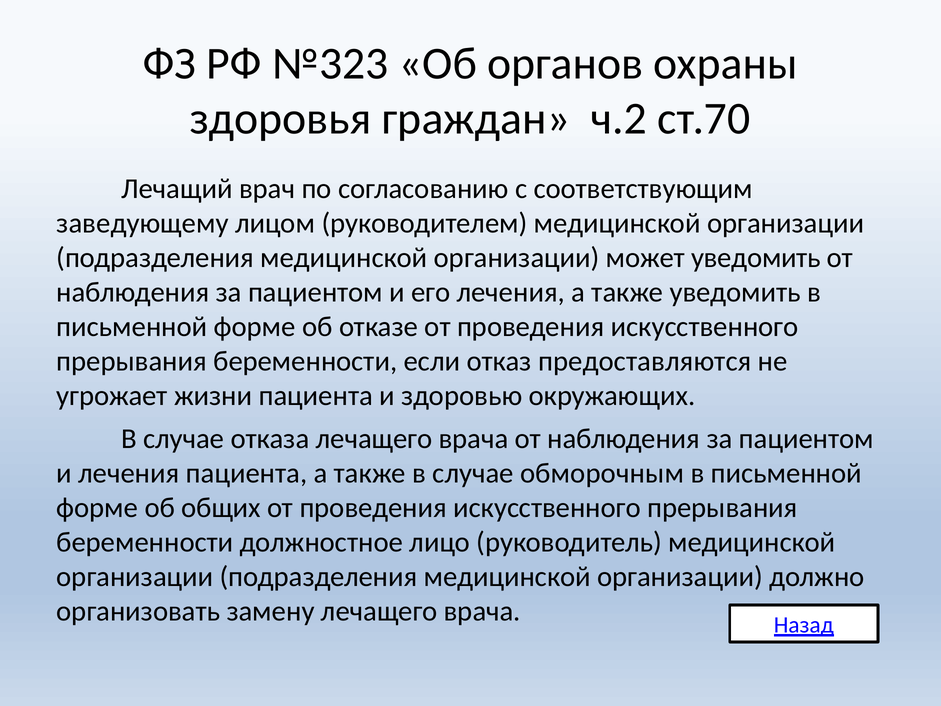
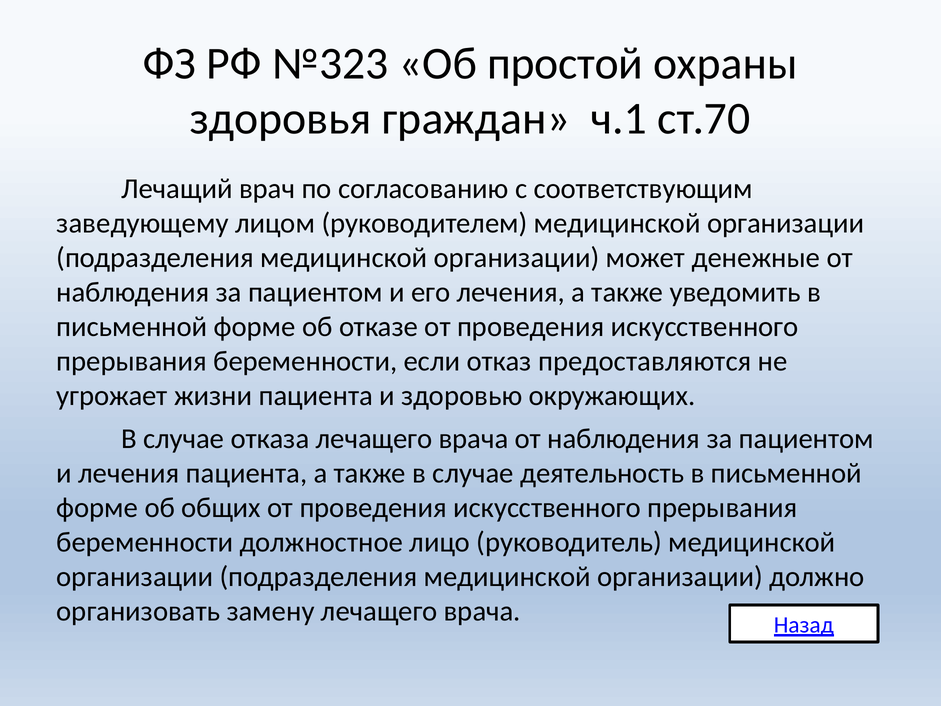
органов: органов -> простой
ч.2: ч.2 -> ч.1
может уведомить: уведомить -> денежные
обморочным: обморочным -> деятельность
